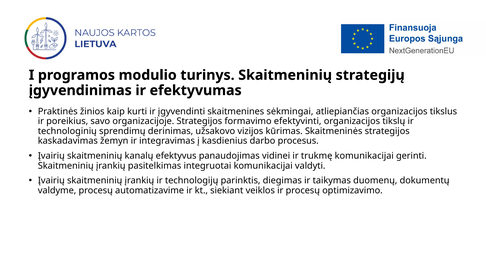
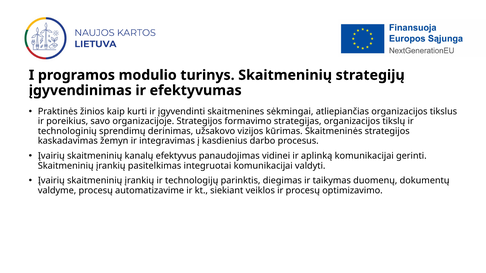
efektyvinti: efektyvinti -> strategijas
trukmę: trukmę -> aplinką
